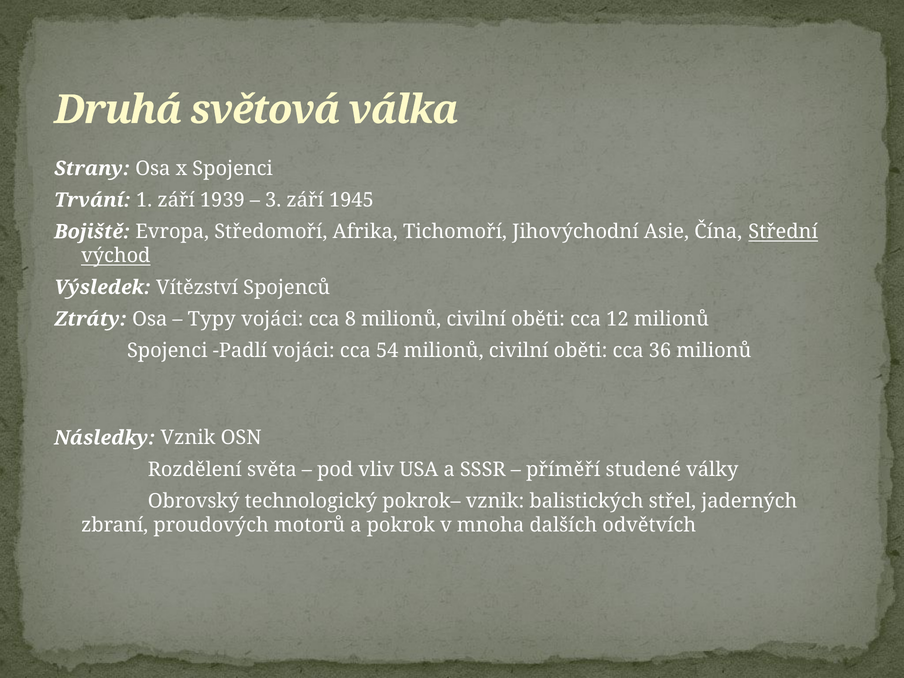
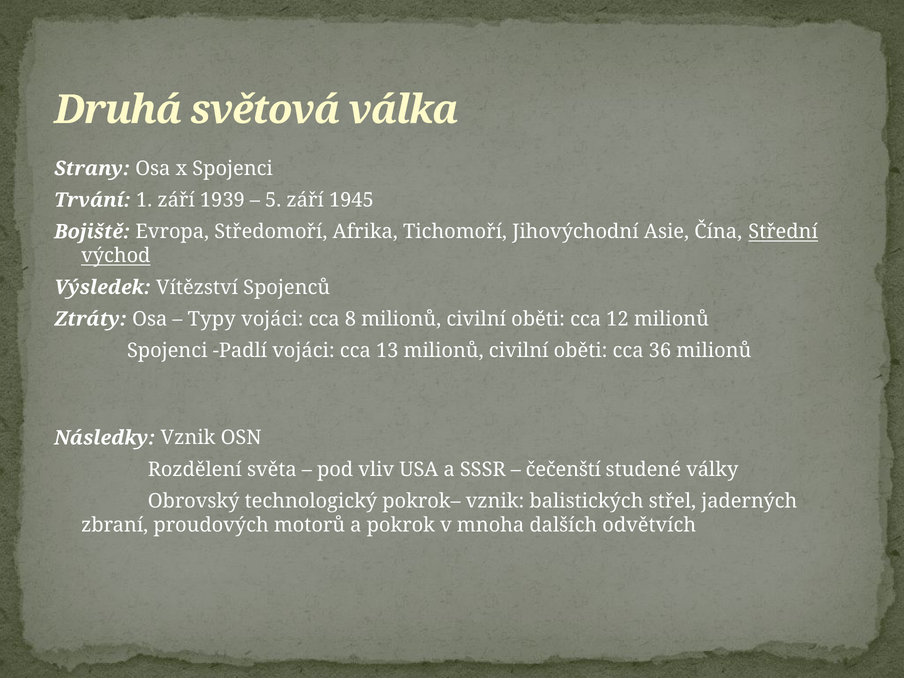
3: 3 -> 5
54: 54 -> 13
příměří: příměří -> čečenští
